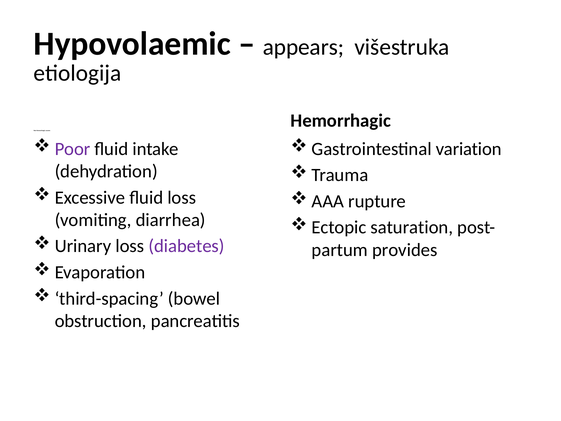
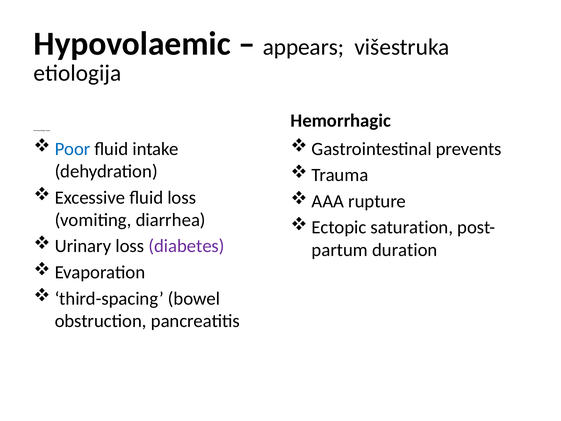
Poor colour: purple -> blue
variation: variation -> prevents
provides: provides -> duration
